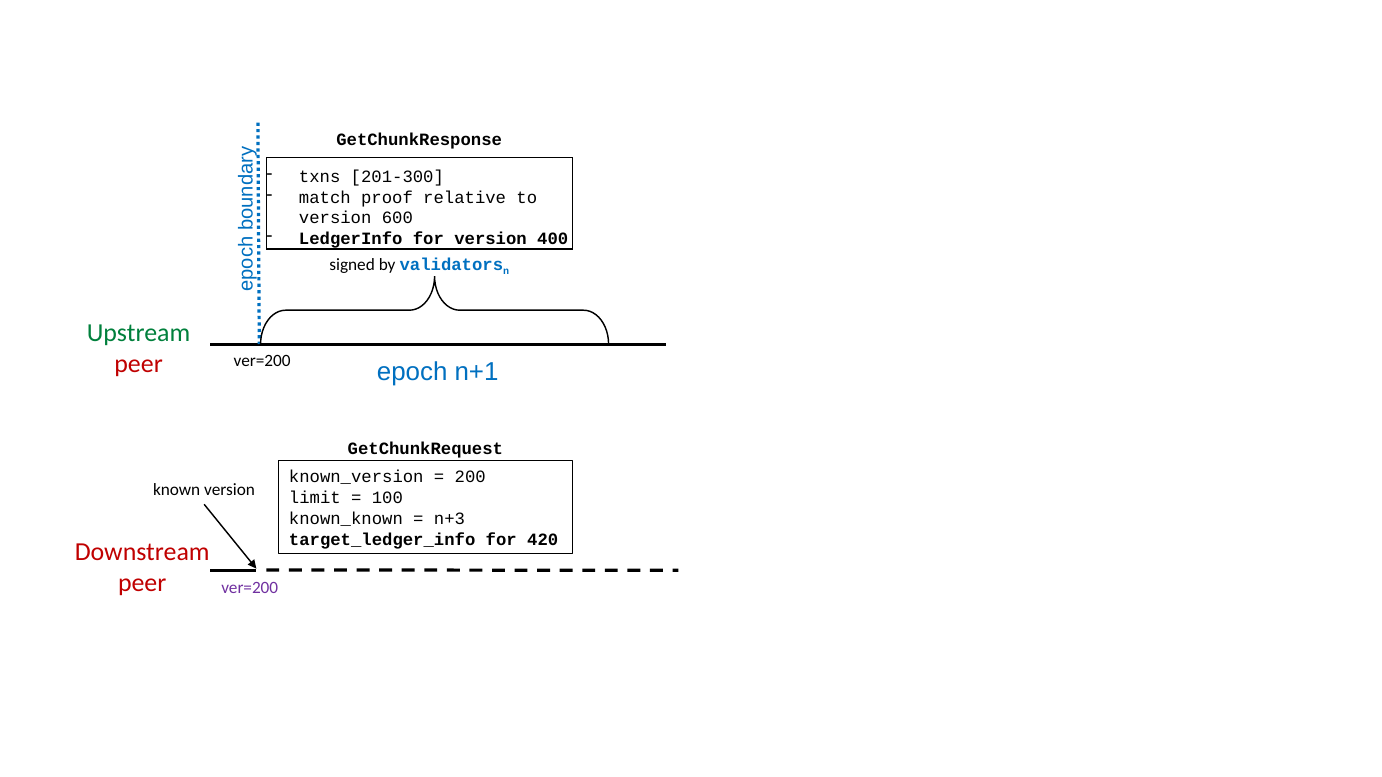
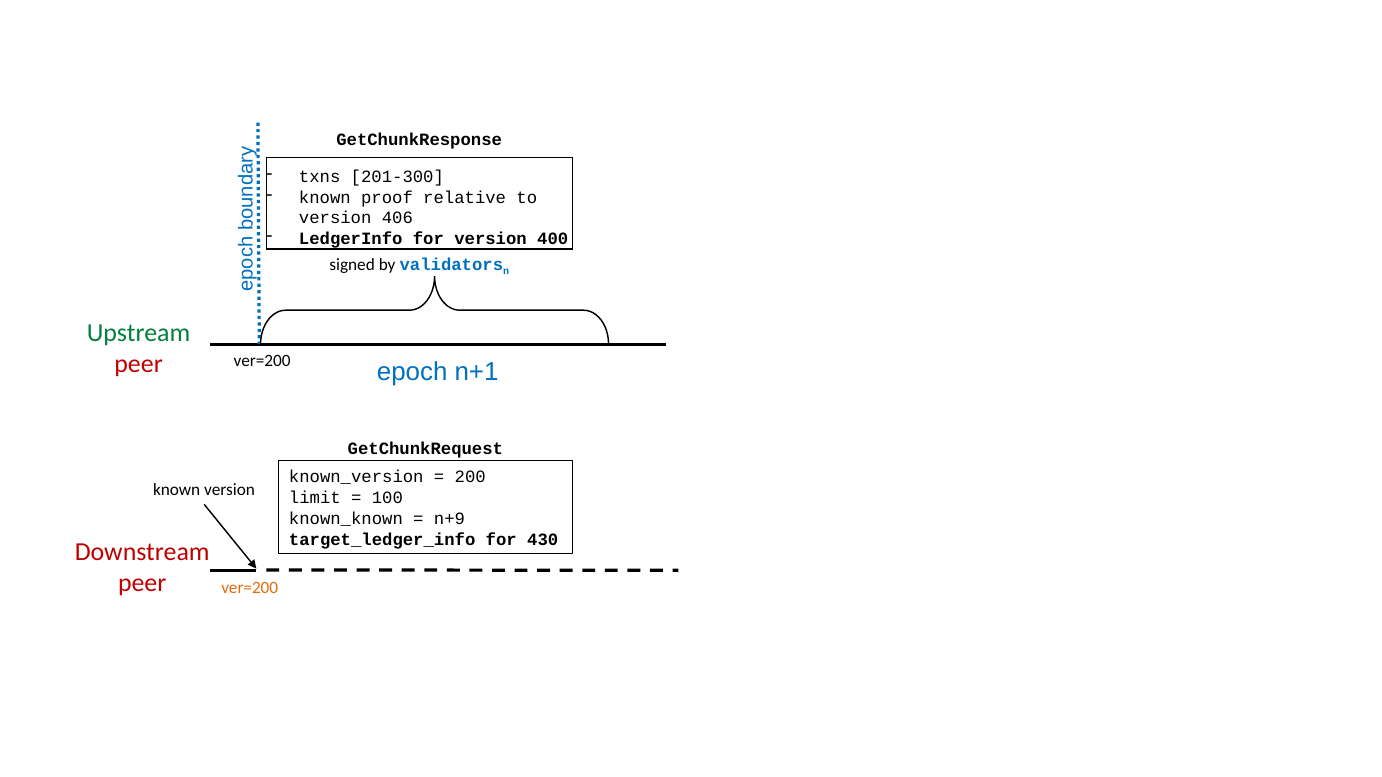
match at (325, 197): match -> known
600: 600 -> 406
n+3: n+3 -> n+9
420: 420 -> 430
ver=200 at (250, 588) colour: purple -> orange
